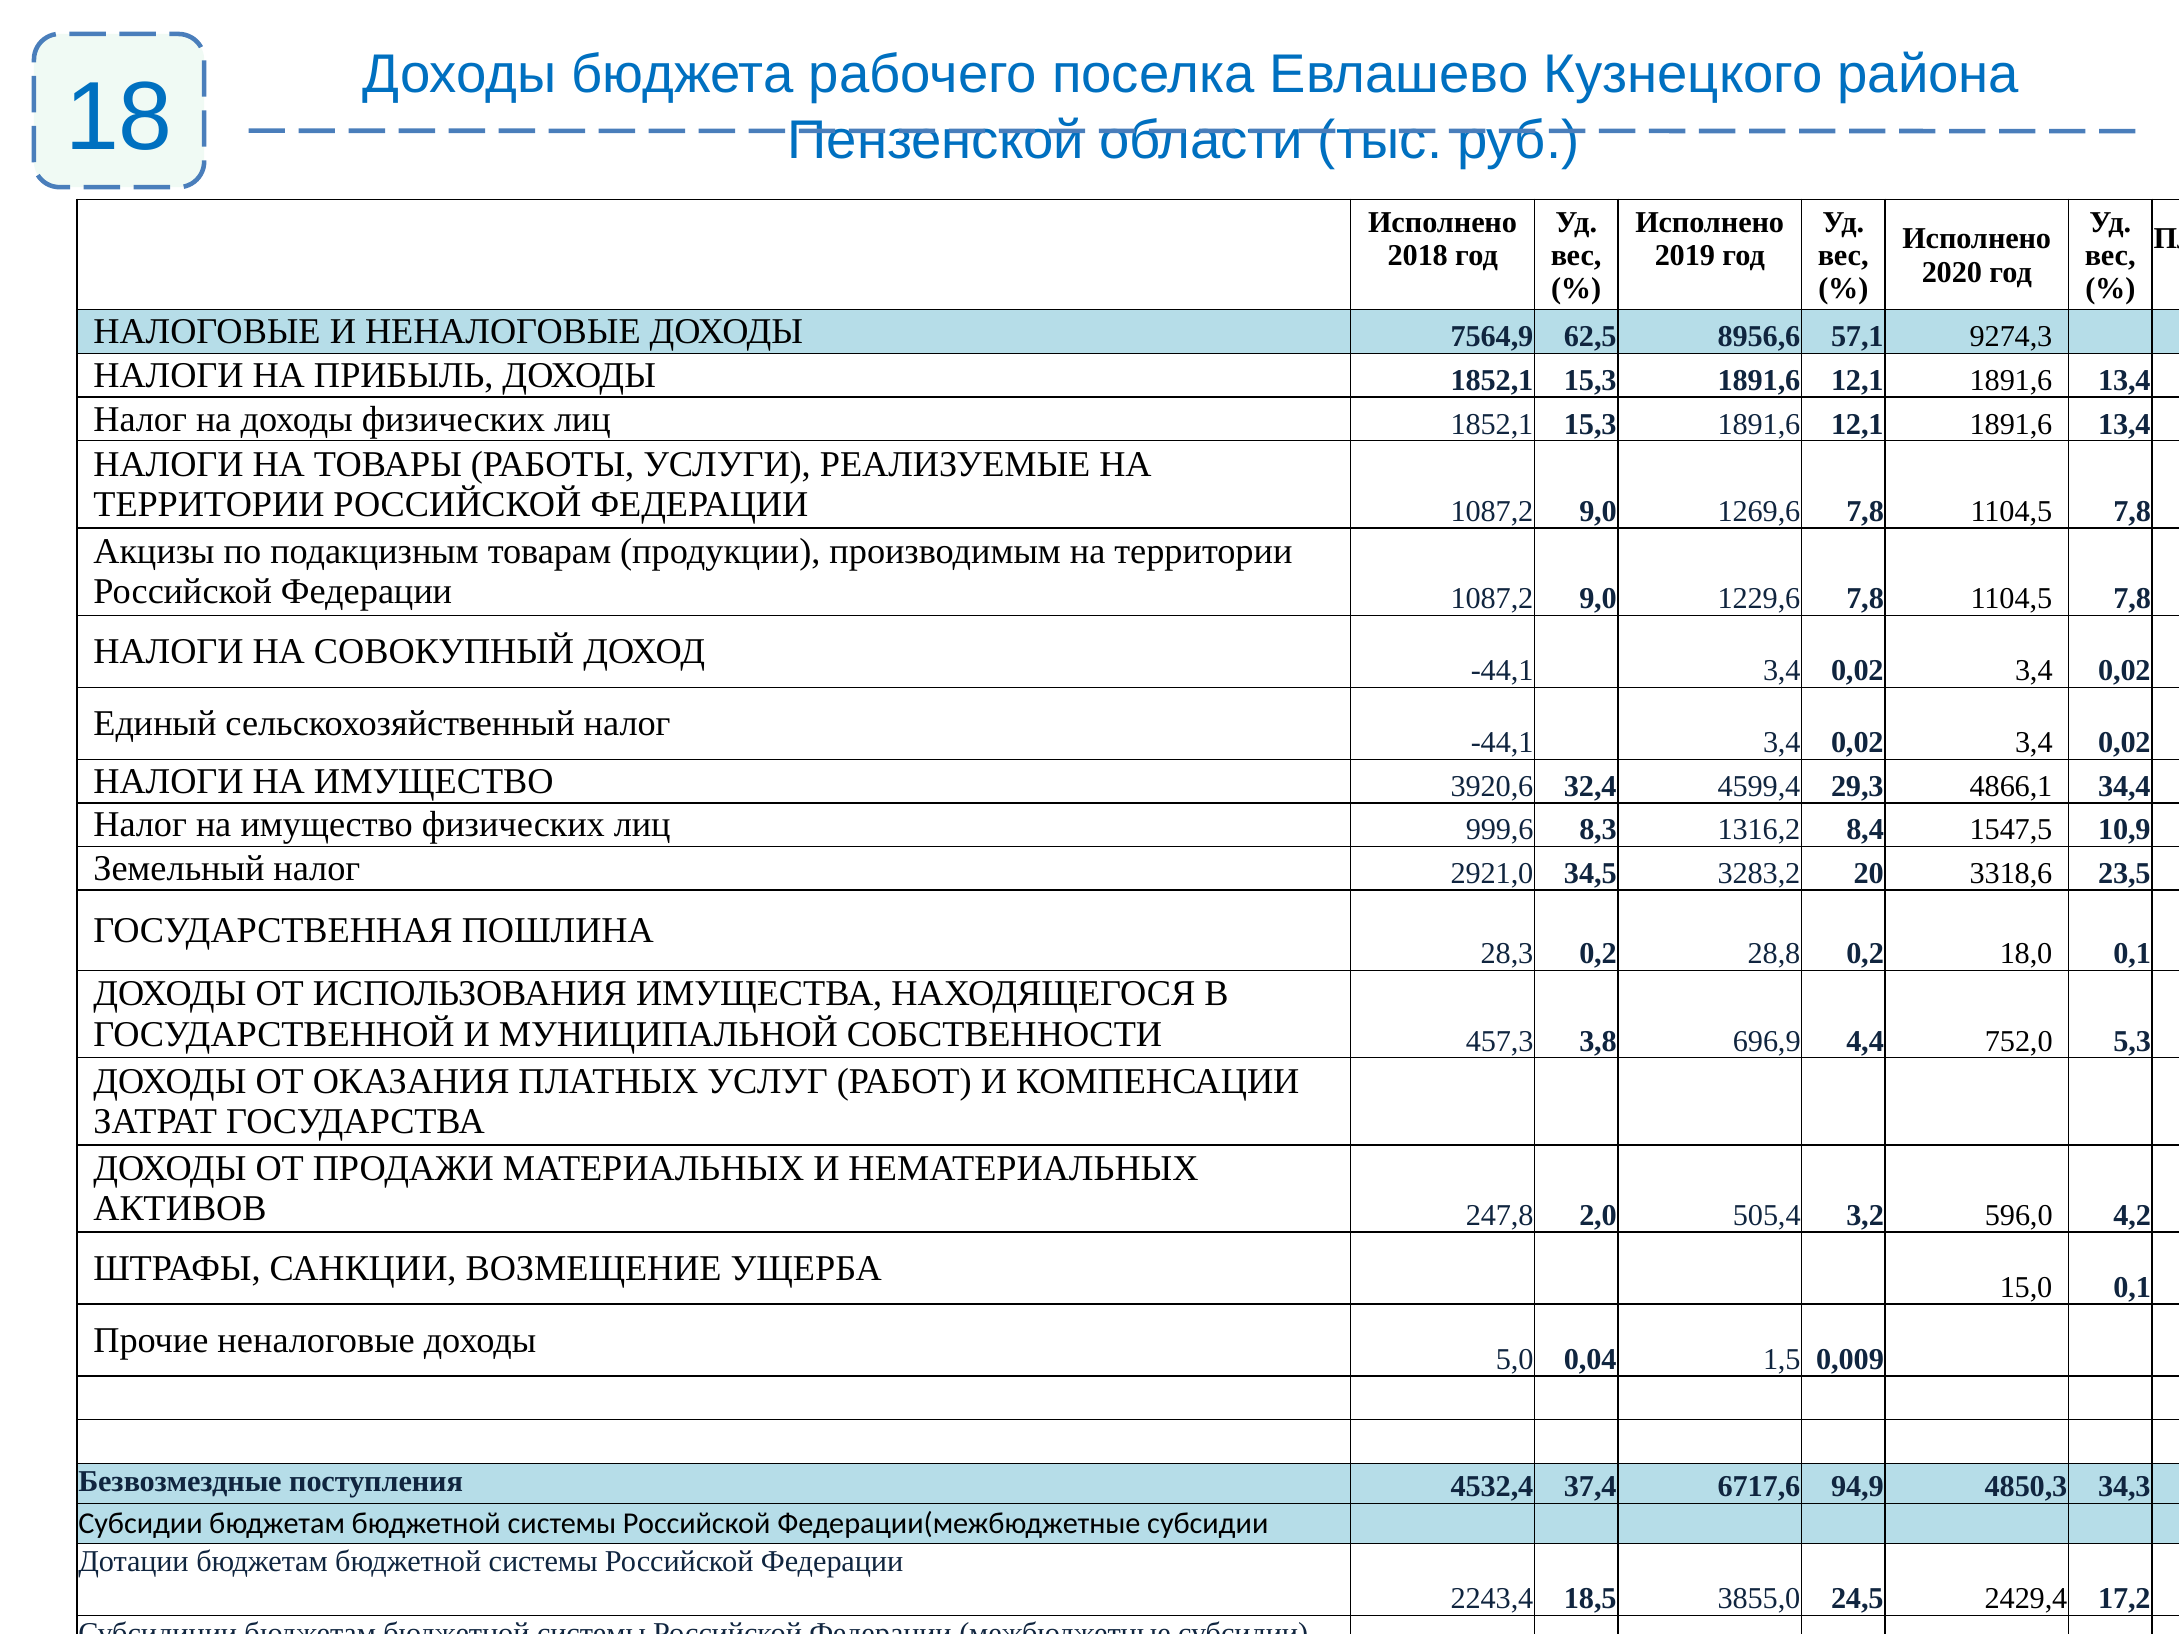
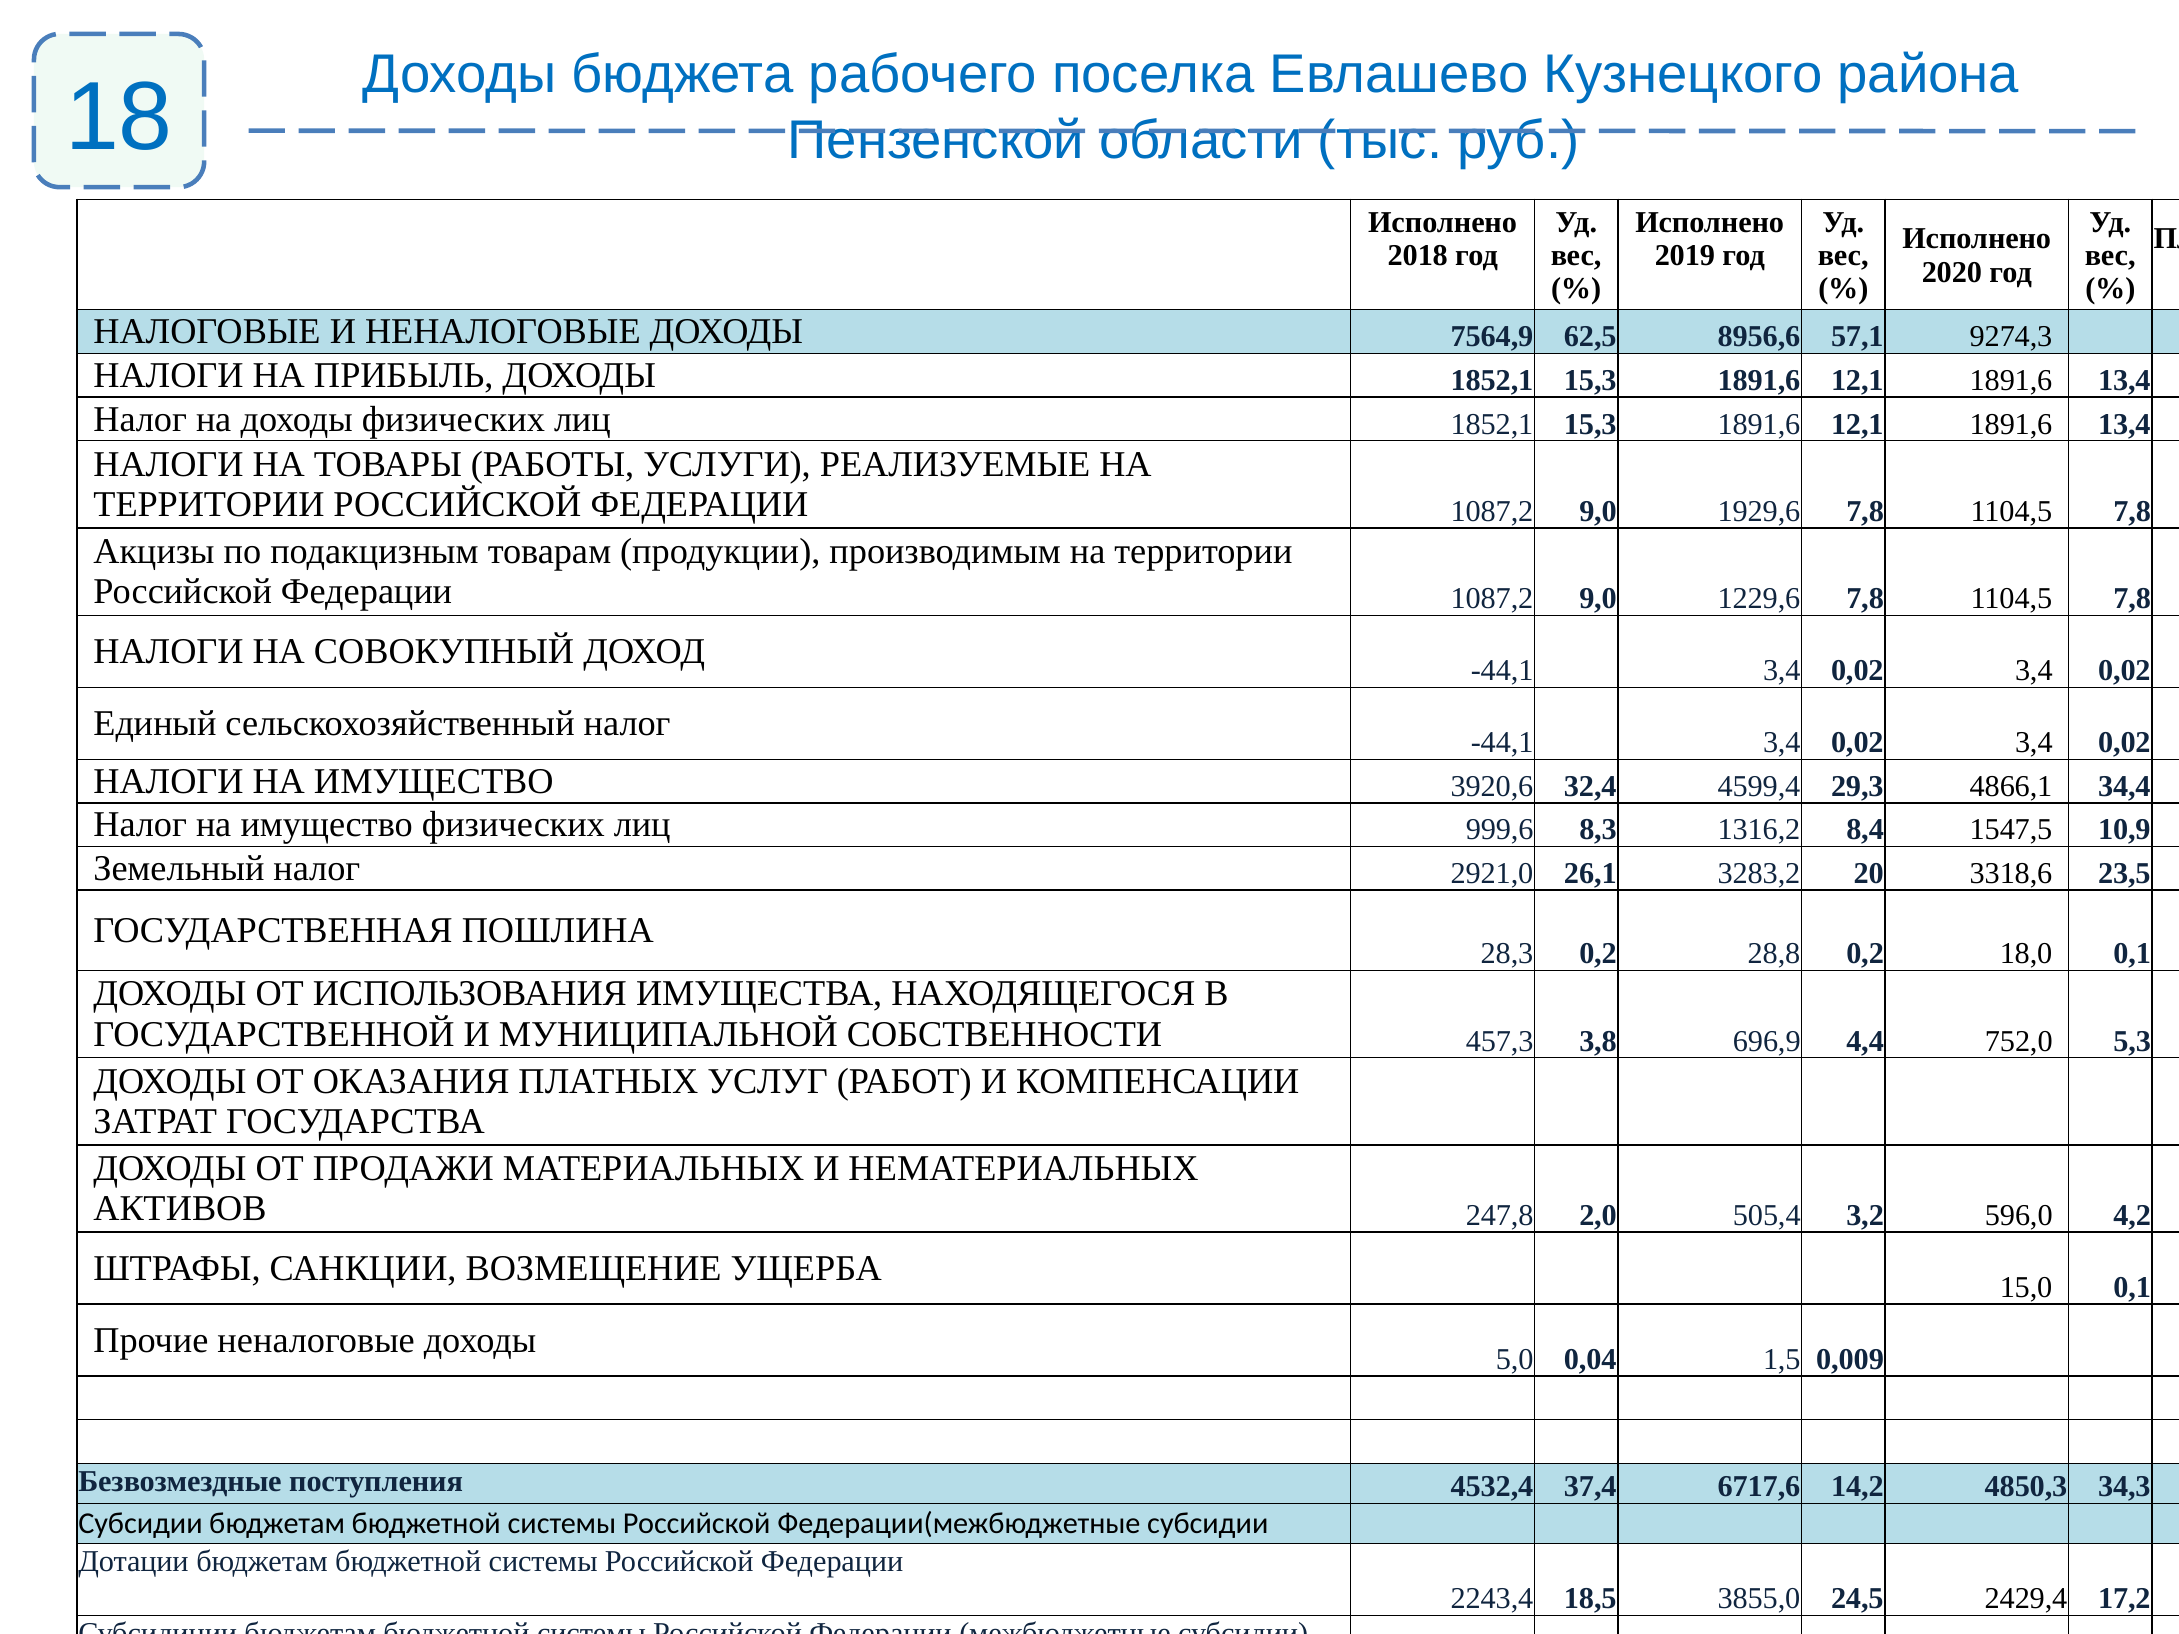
1269,6: 1269,6 -> 1929,6
34,5: 34,5 -> 26,1
94,9: 94,9 -> 14,2
